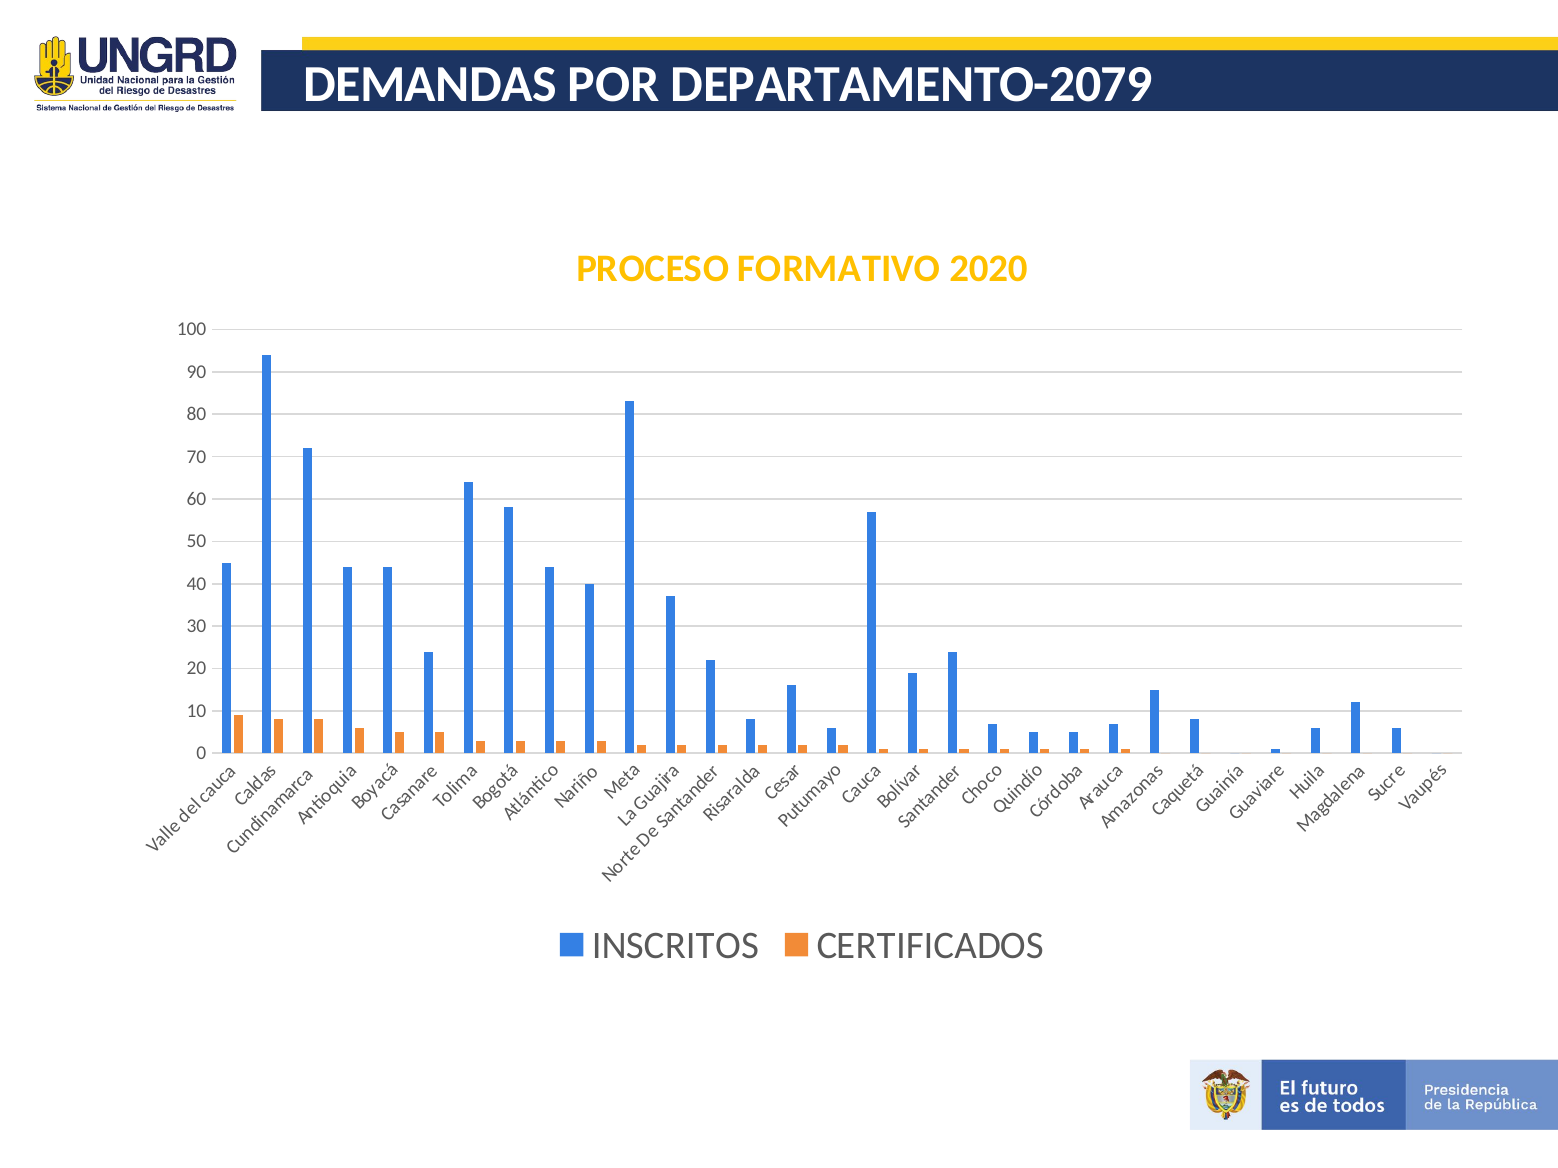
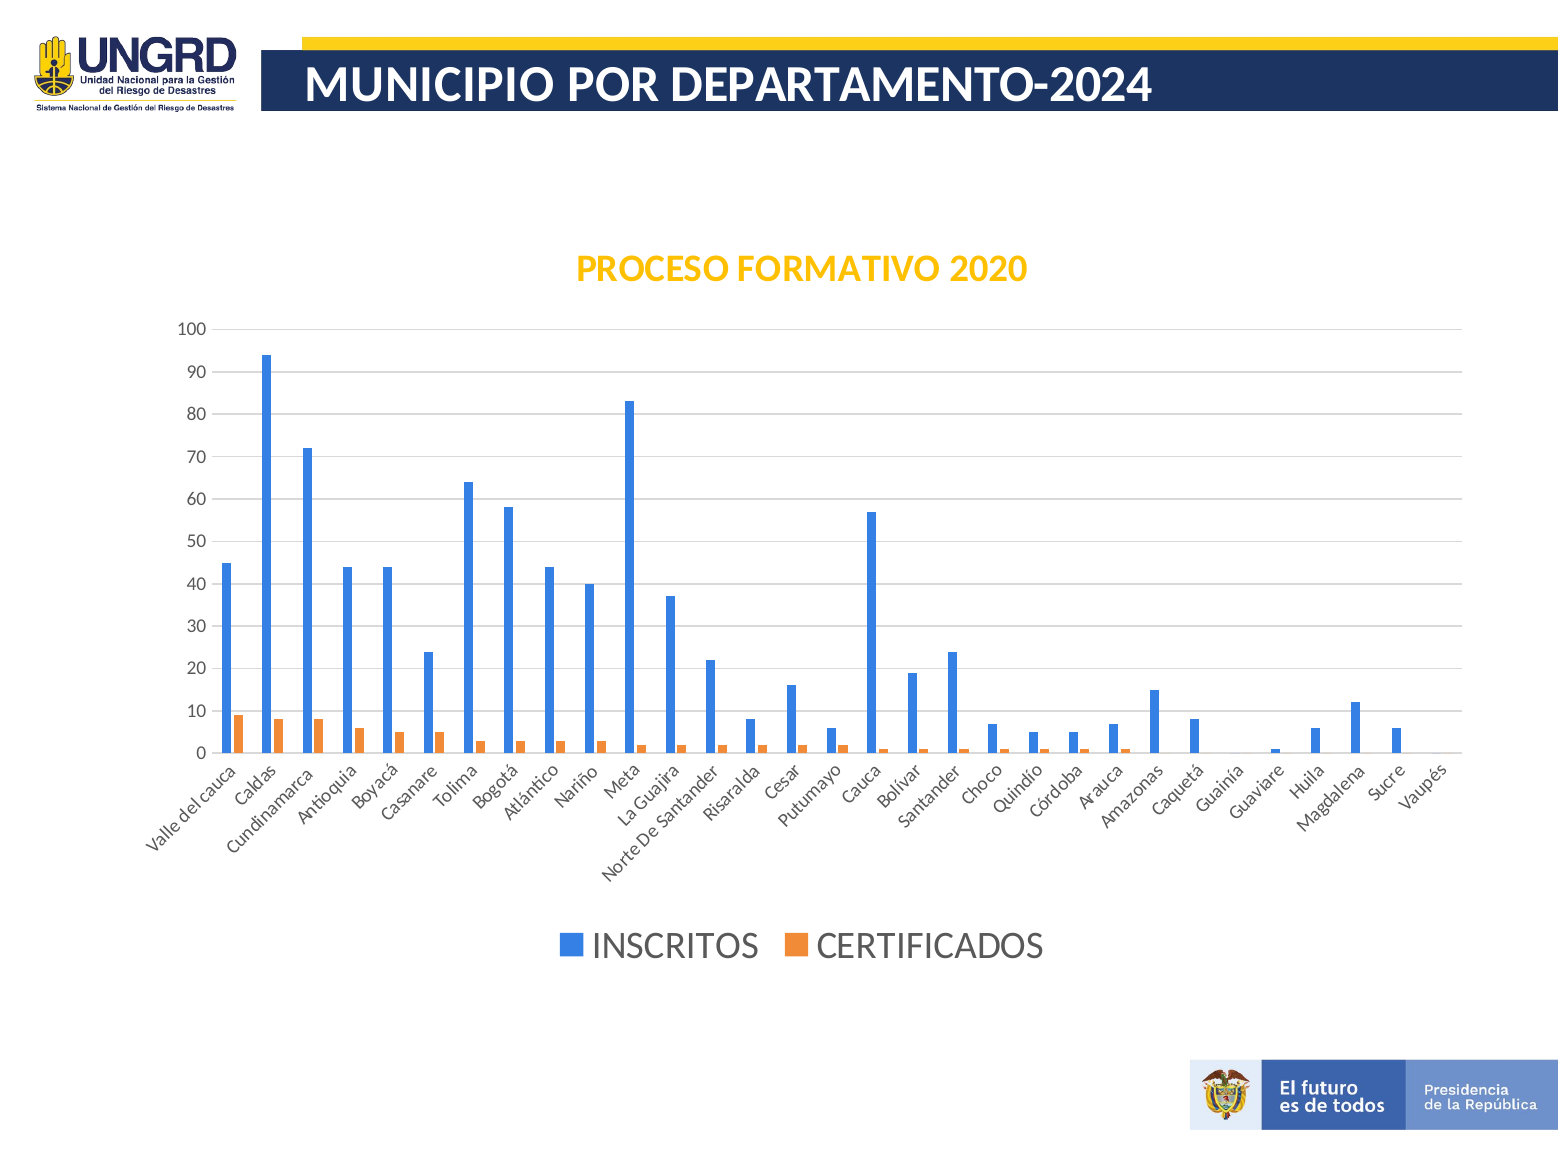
DEMANDAS: DEMANDAS -> MUNICIPIO
DEPARTAMENTO-2079: DEPARTAMENTO-2079 -> DEPARTAMENTO-2024
